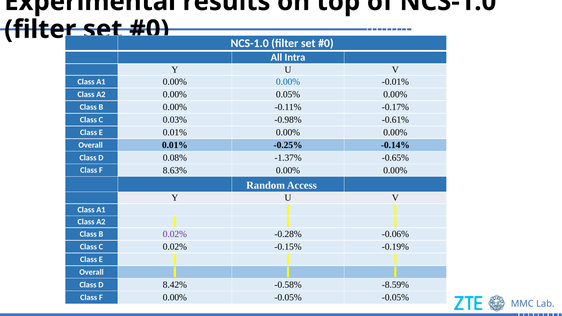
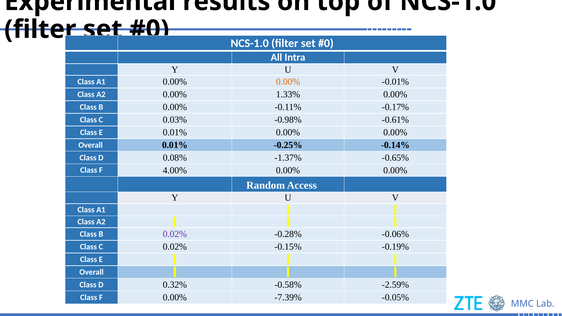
0.00% at (288, 82) colour: blue -> orange
0.05%: 0.05% -> 1.33%
8.63%: 8.63% -> 4.00%
8.42%: 8.42% -> 0.32%
-8.59%: -8.59% -> -2.59%
0.00% -0.05%: -0.05% -> -7.39%
